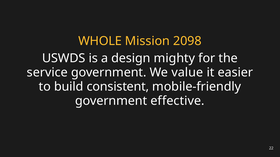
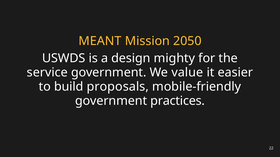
WHOLE: WHOLE -> MEANT
2098: 2098 -> 2050
consistent: consistent -> proposals
effective: effective -> practices
